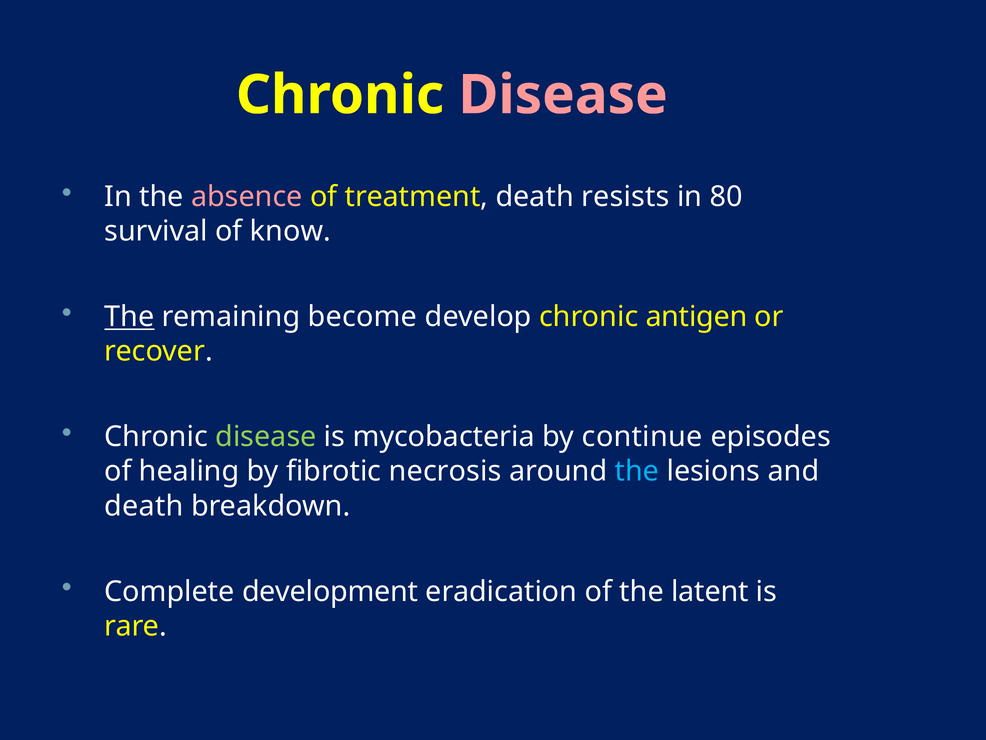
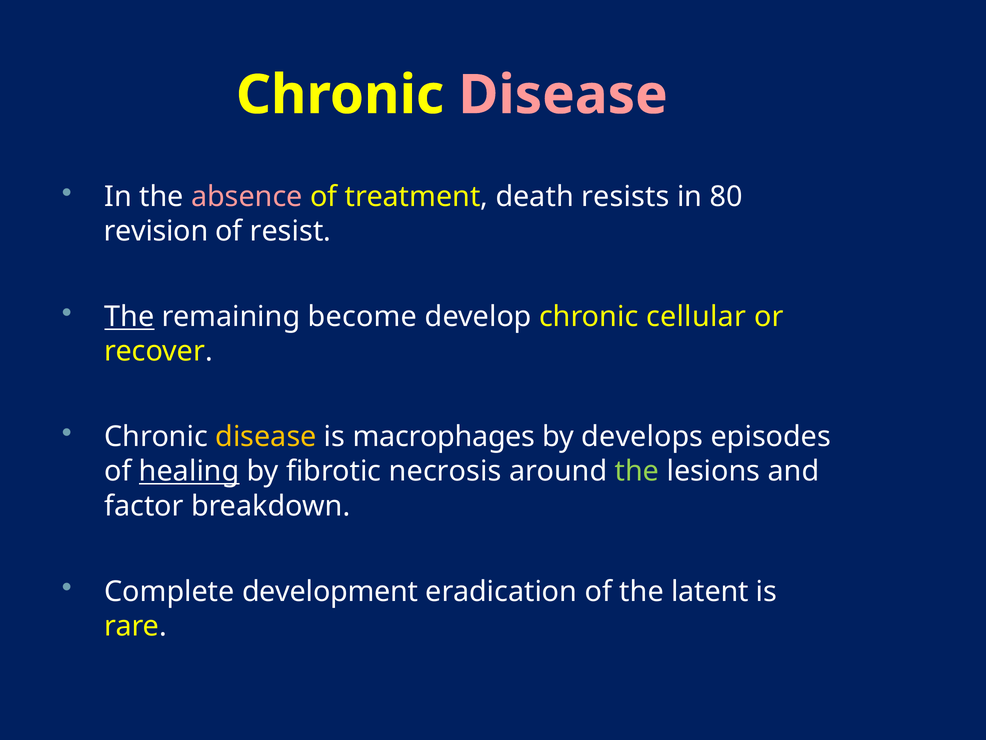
survival: survival -> revision
know: know -> resist
antigen: antigen -> cellular
disease at (266, 437) colour: light green -> yellow
mycobacteria: mycobacteria -> macrophages
continue: continue -> develops
healing underline: none -> present
the at (637, 471) colour: light blue -> light green
death at (144, 506): death -> factor
